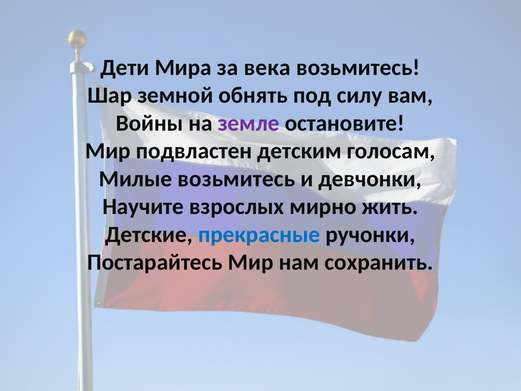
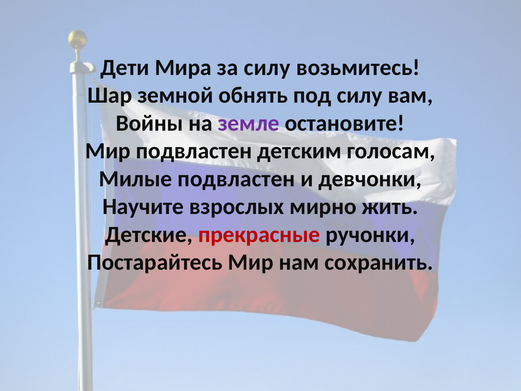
за века: века -> силу
Милые возьмитесь: возьмитесь -> подвластен
прекрасные colour: blue -> red
